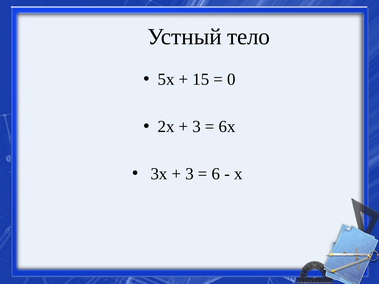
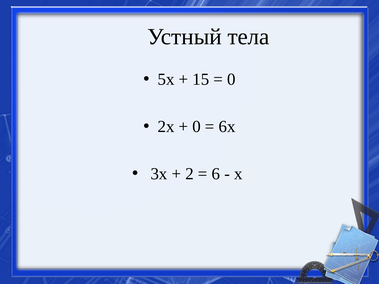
тело: тело -> тела
3 at (197, 127): 3 -> 0
3 at (190, 174): 3 -> 2
